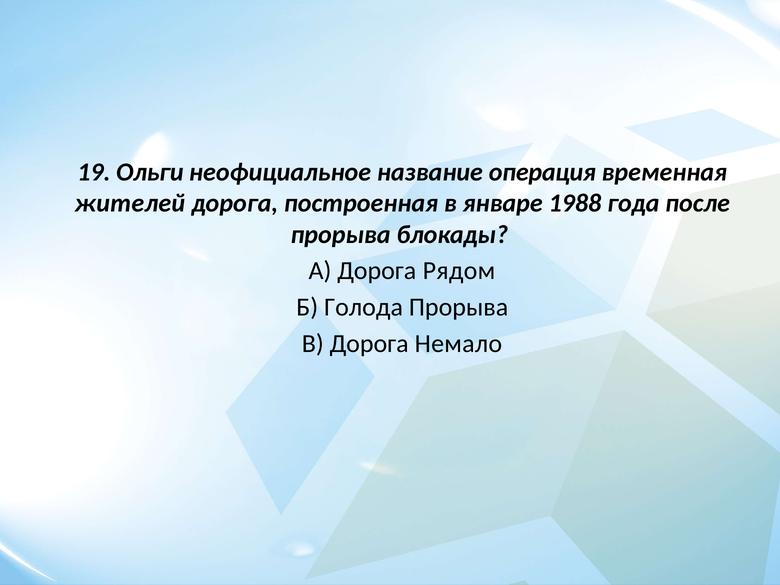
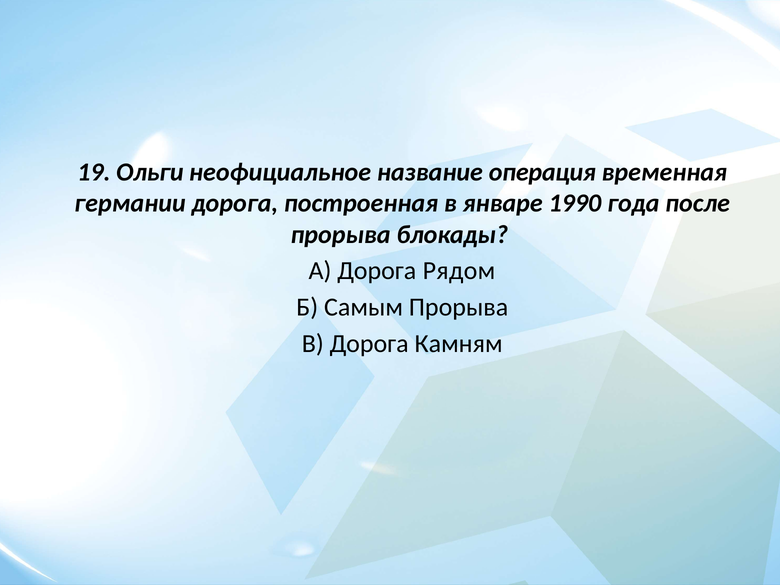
жителей: жителей -> германии
1988: 1988 -> 1990
Голода: Голода -> Самым
Немало: Немало -> Камням
